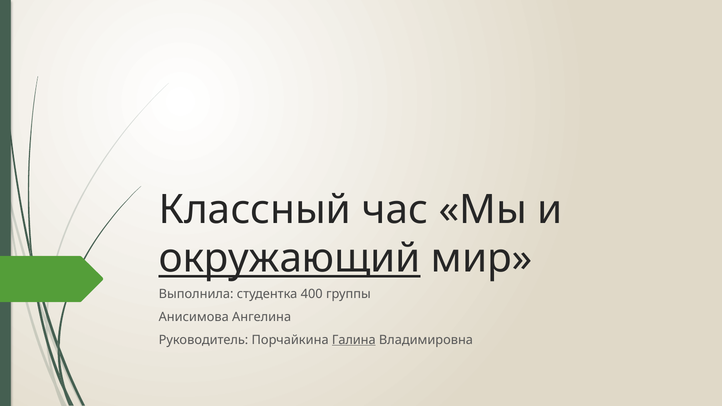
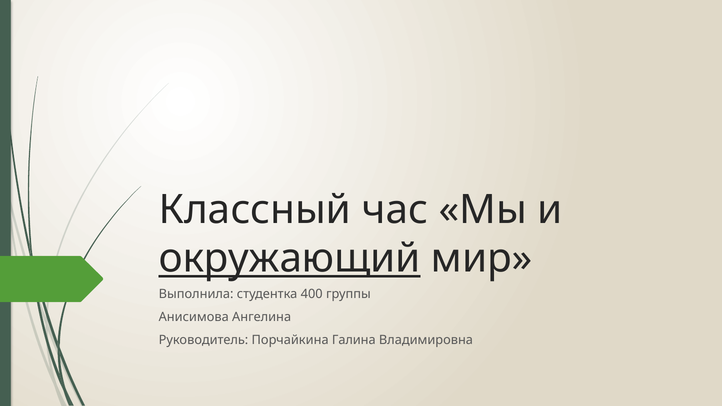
Галина underline: present -> none
